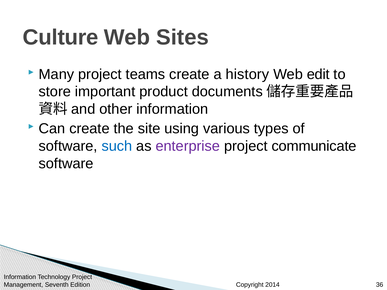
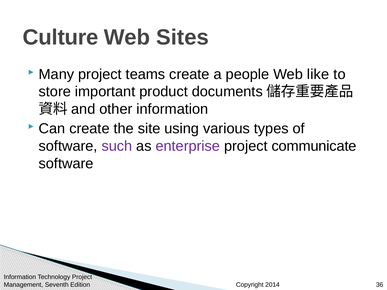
history: history -> people
edit: edit -> like
such colour: blue -> purple
